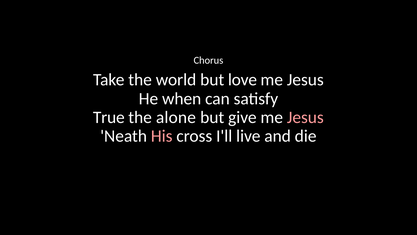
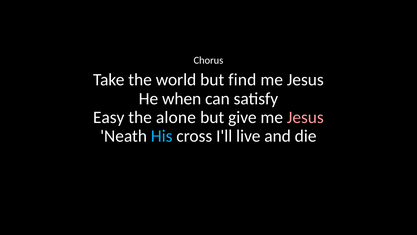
love: love -> find
True: True -> Easy
His colour: pink -> light blue
